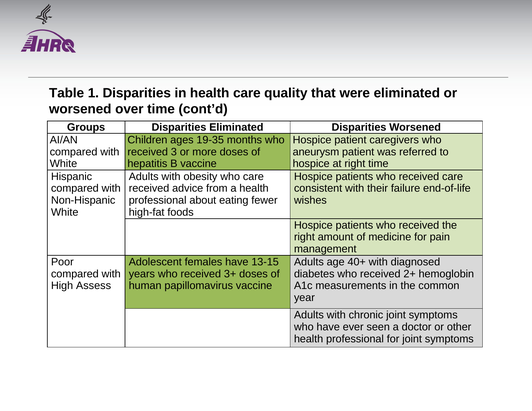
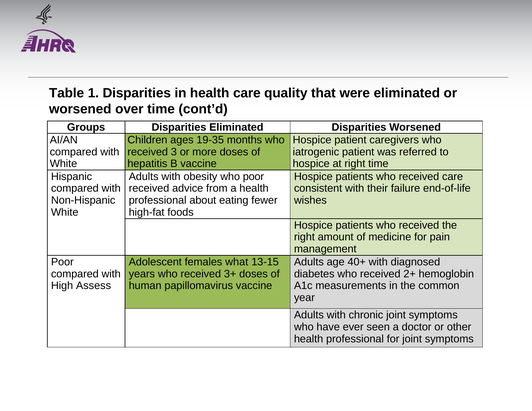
aneurysm: aneurysm -> iatrogenic
who care: care -> poor
females have: have -> what
